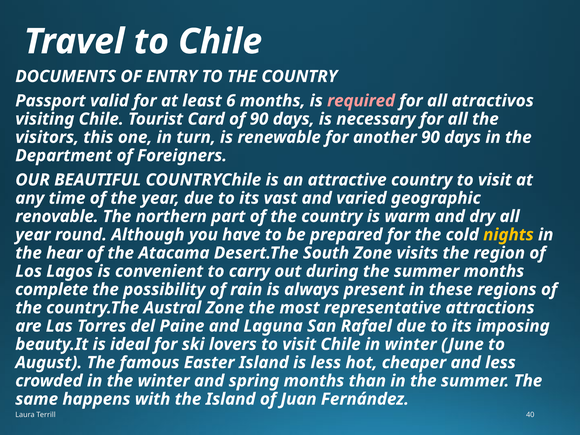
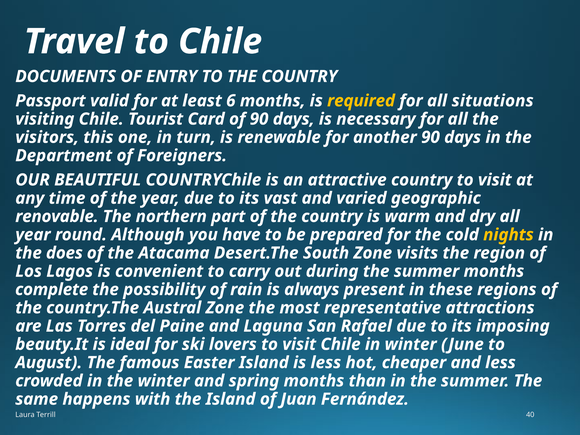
required colour: pink -> yellow
atractivos: atractivos -> situations
hear: hear -> does
